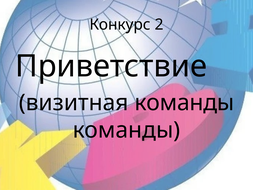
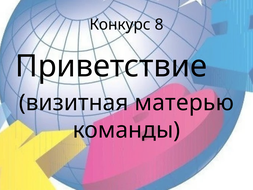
2: 2 -> 8
визитная команды: команды -> матерью
